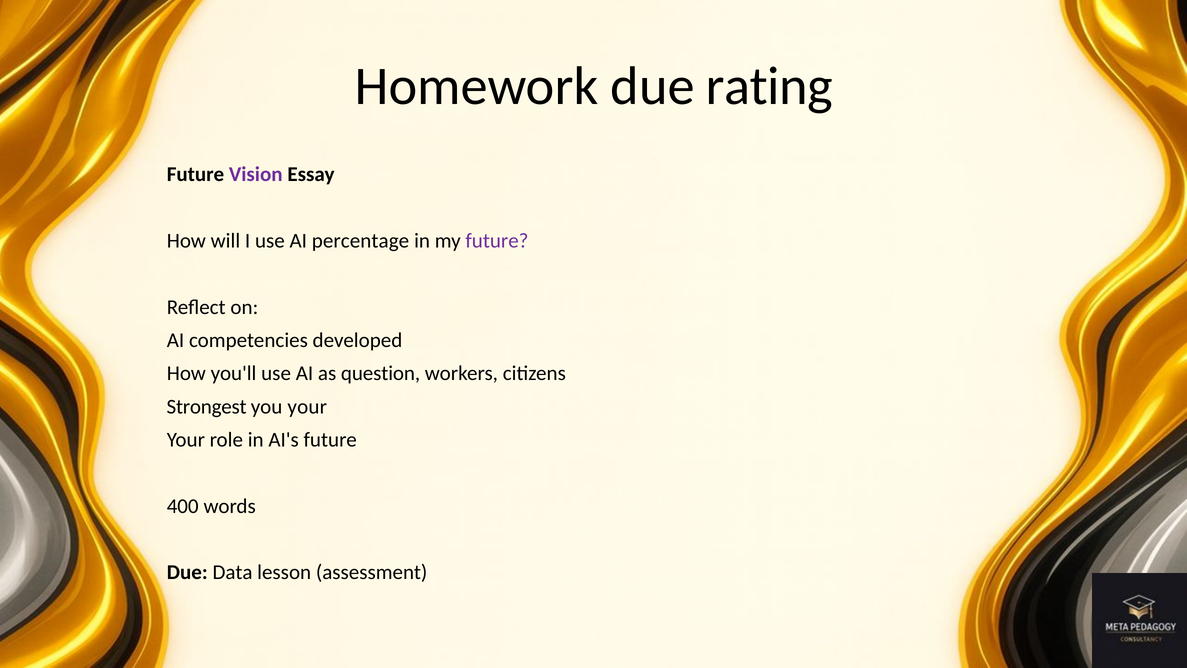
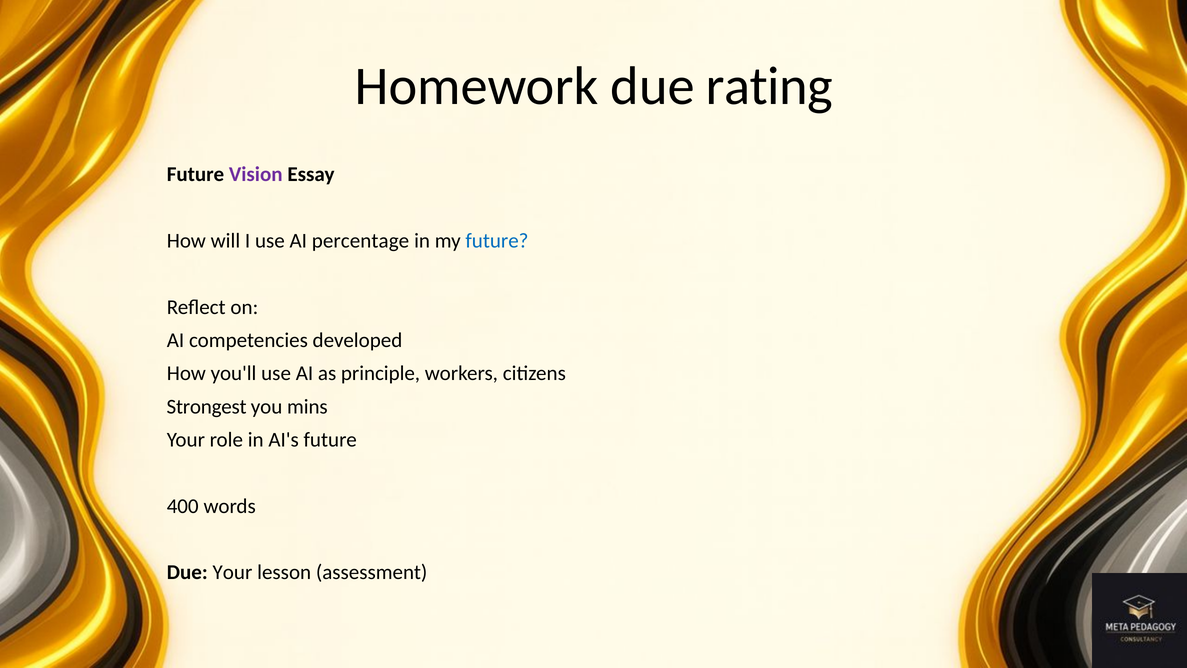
future at (497, 241) colour: purple -> blue
question: question -> principle
you your: your -> mins
Due Data: Data -> Your
